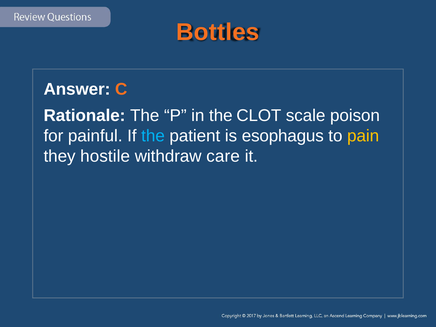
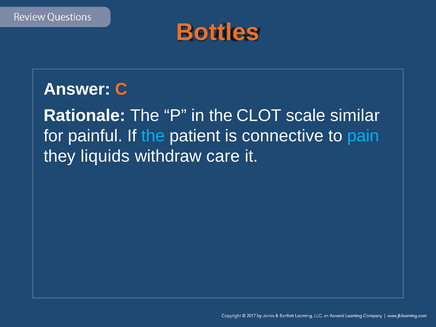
poison: poison -> similar
esophagus: esophagus -> connective
pain colour: yellow -> light blue
hostile: hostile -> liquids
